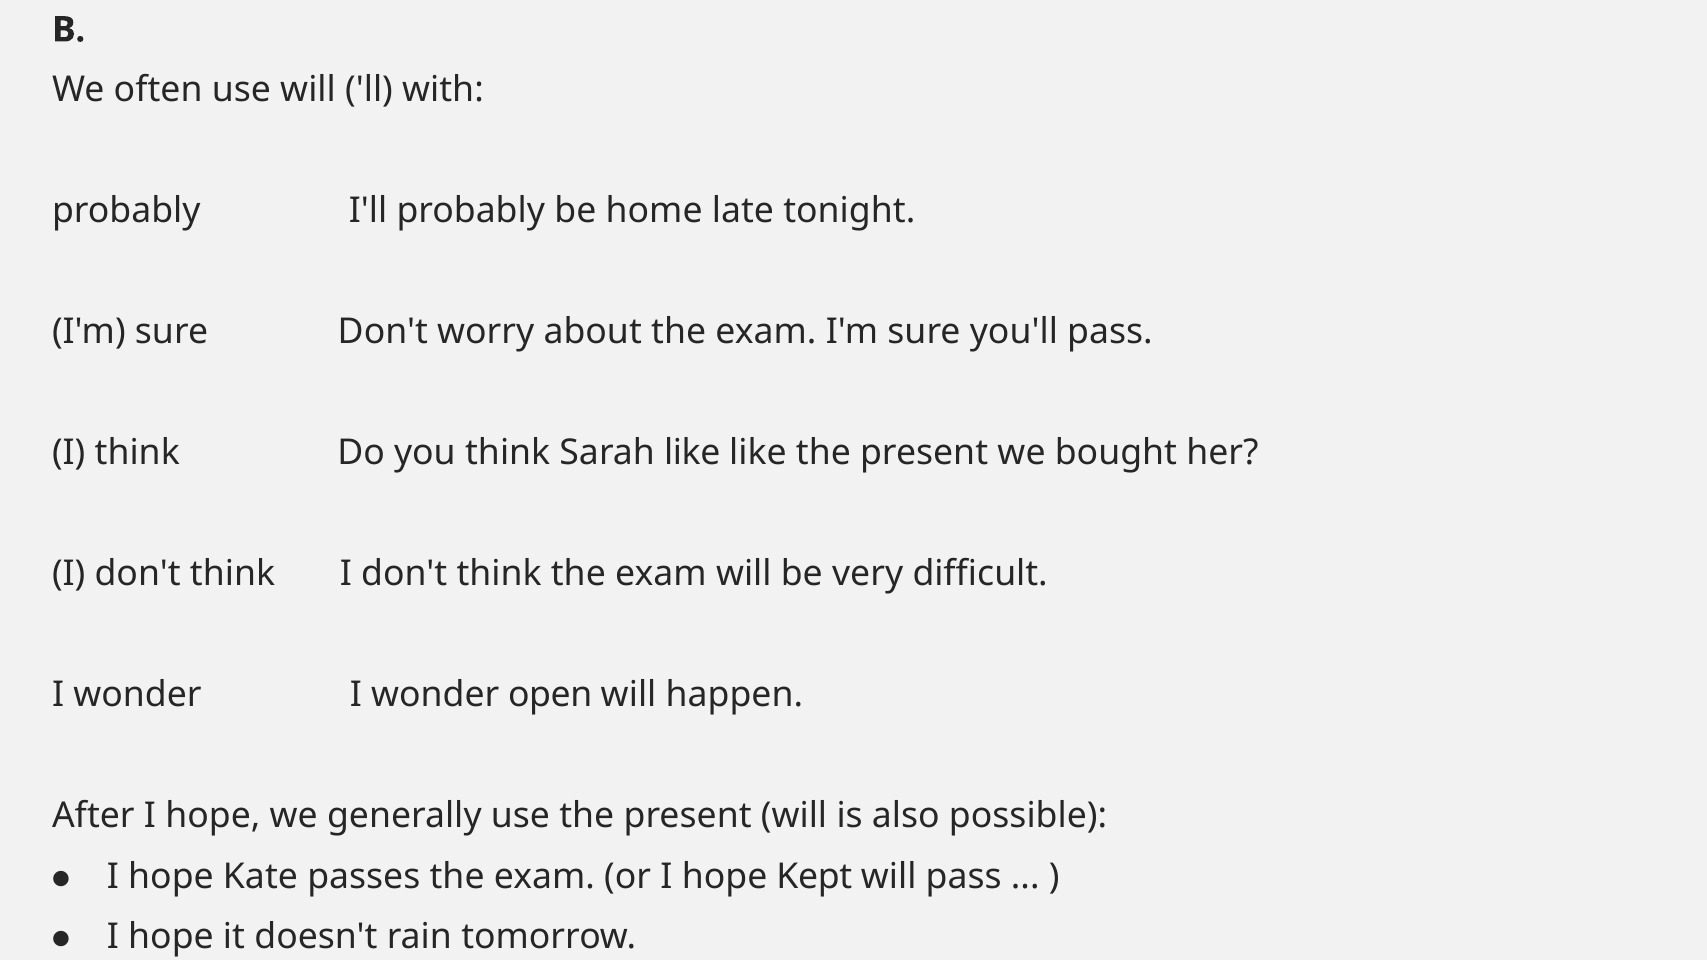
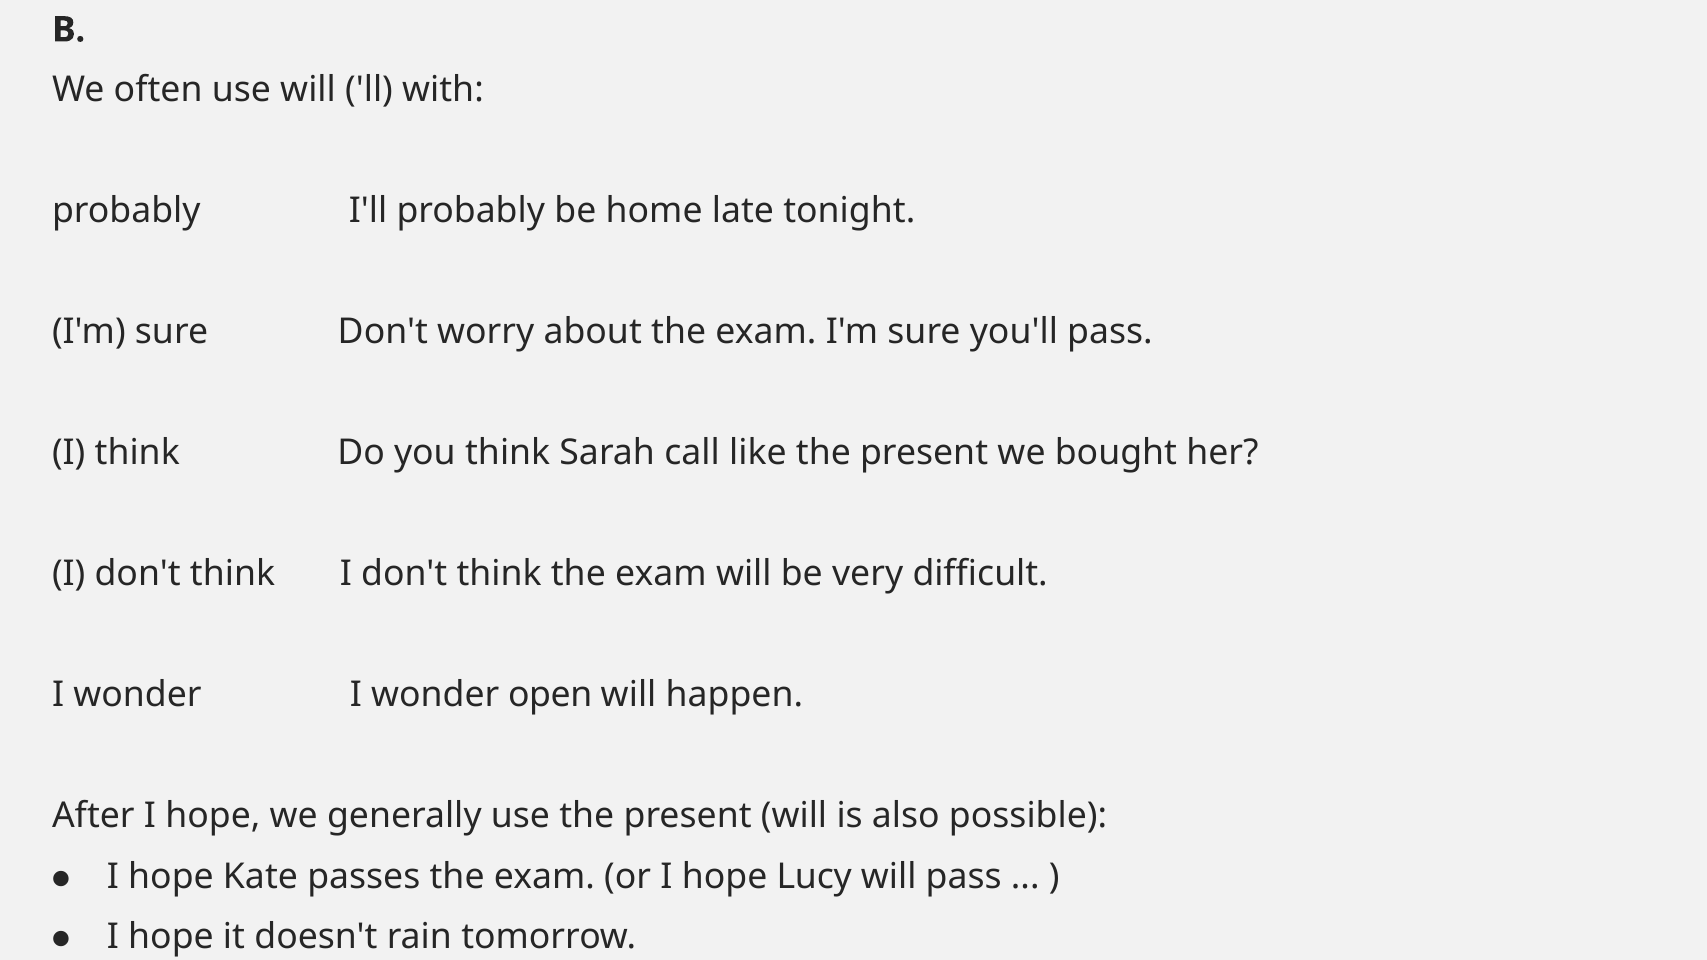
Sarah like: like -> call
Kept: Kept -> Lucy
